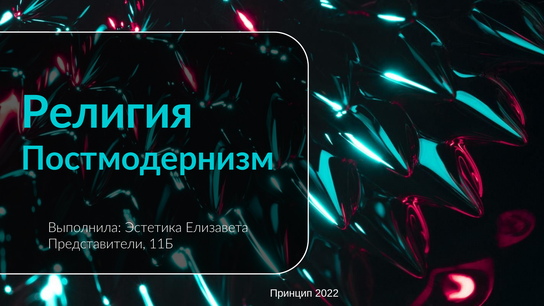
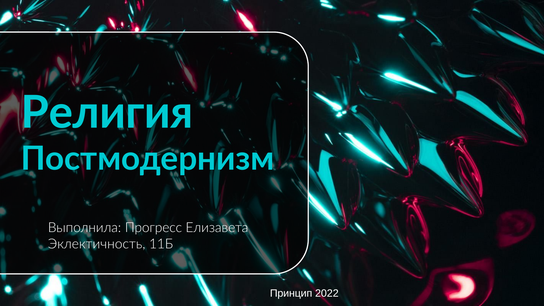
Эстетика: Эстетика -> Прогресс
Представители: Представители -> Эклектичность
